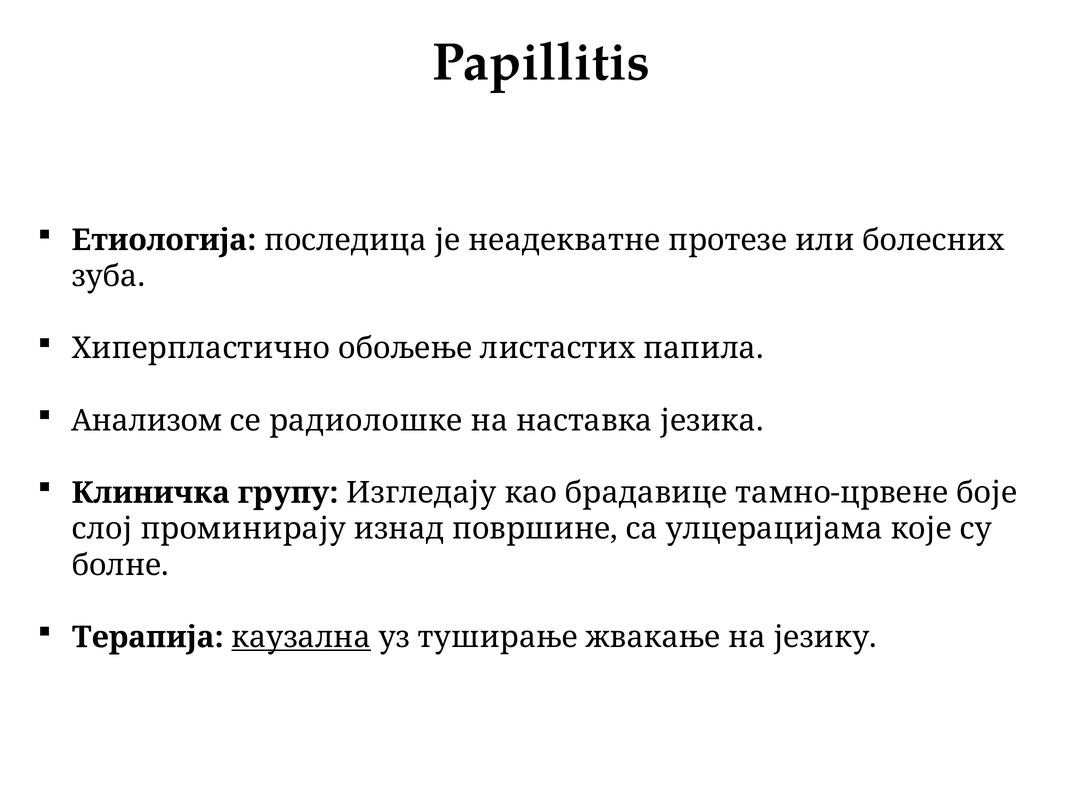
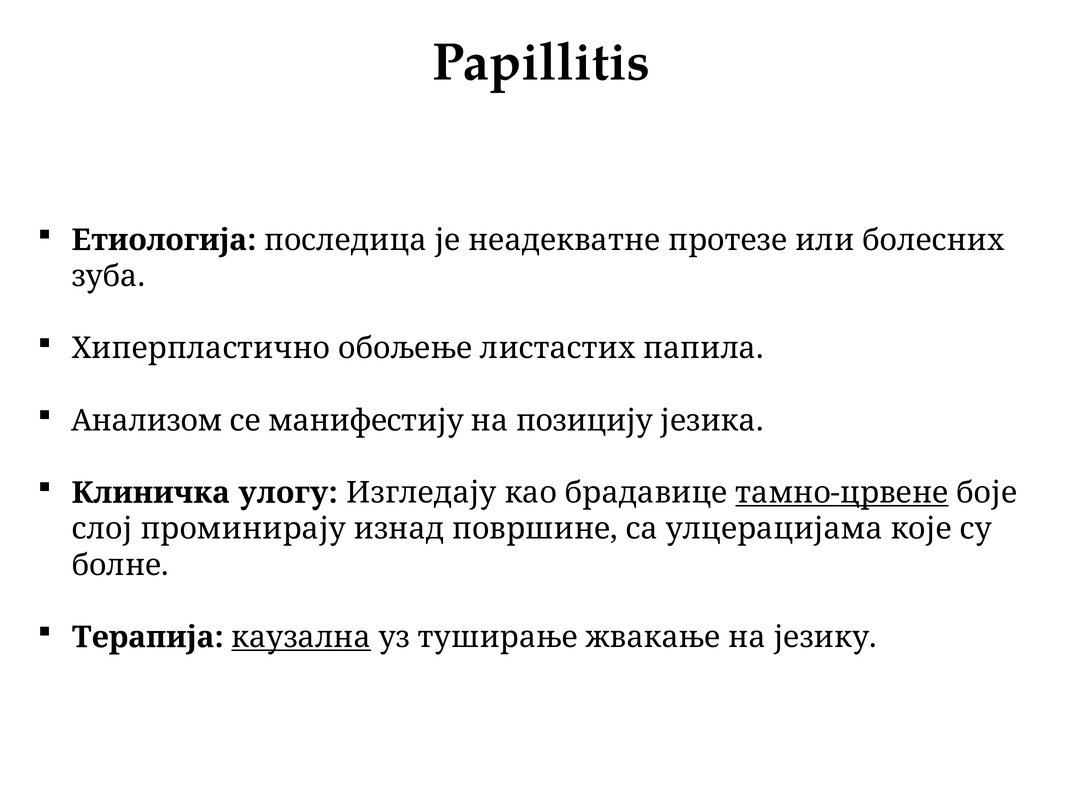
радиолошке: радиолошке -> манифестију
наставка: наставка -> позицију
групу: групу -> улогу
тамно-црвене underline: none -> present
